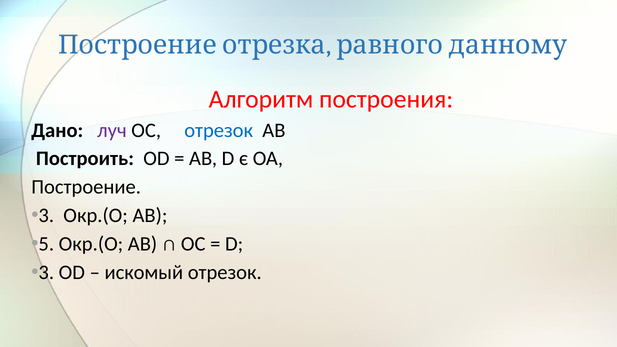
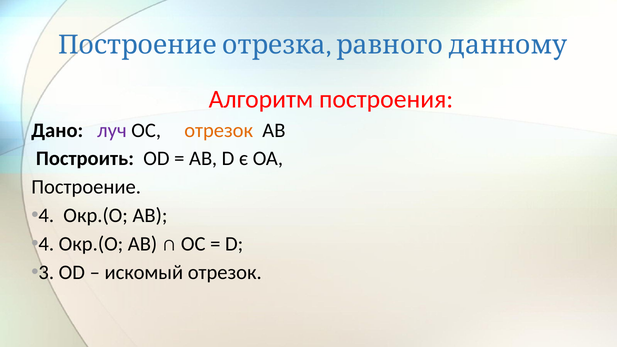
отрезок at (219, 130) colour: blue -> orange
3 at (46, 215): 3 -> 4
5 at (46, 244): 5 -> 4
